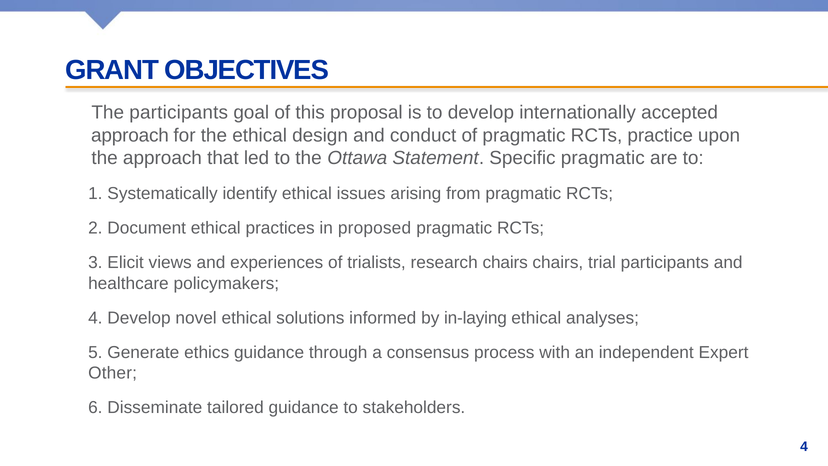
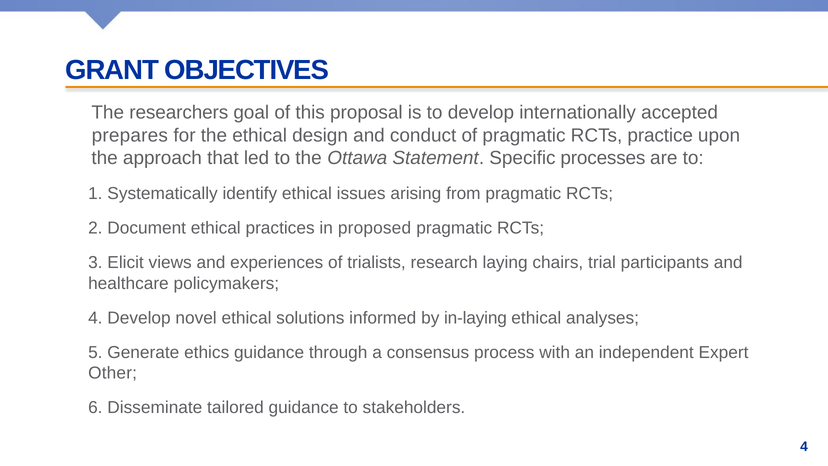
The participants: participants -> researchers
approach at (130, 135): approach -> prepares
Specific pragmatic: pragmatic -> processes
research chairs: chairs -> laying
